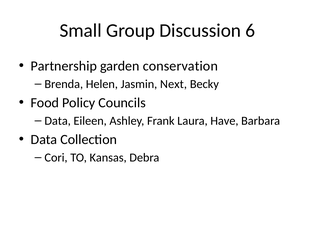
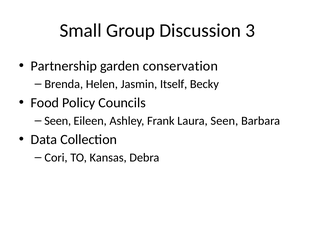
6: 6 -> 3
Next: Next -> Itself
Data at (58, 121): Data -> Seen
Laura Have: Have -> Seen
